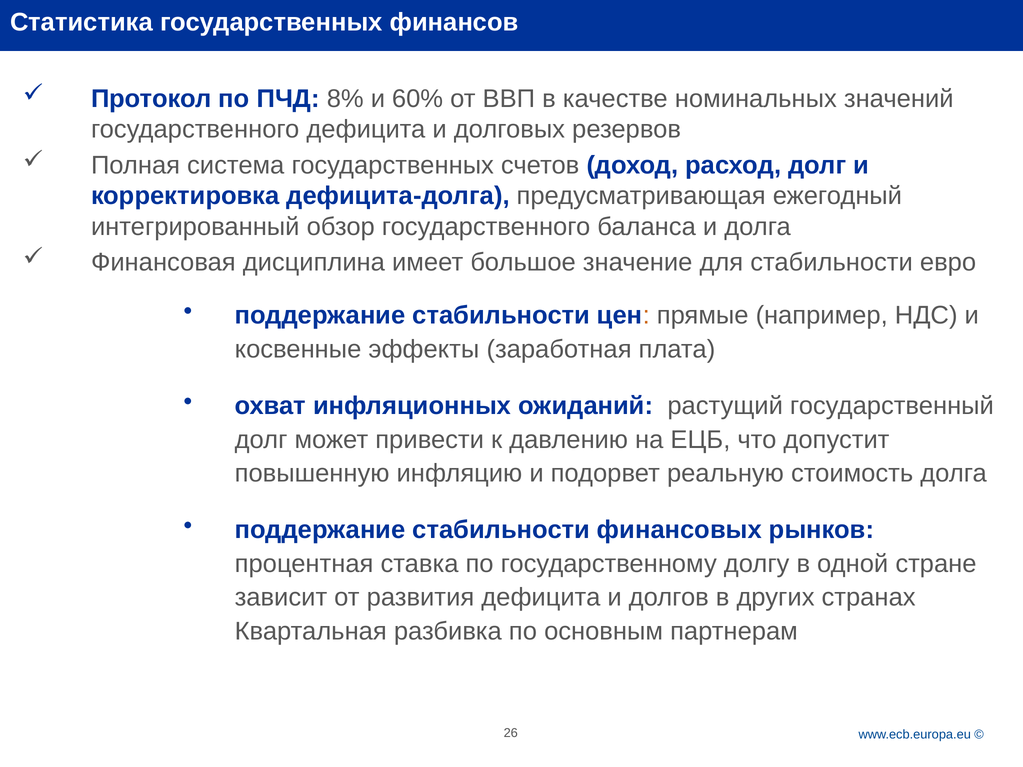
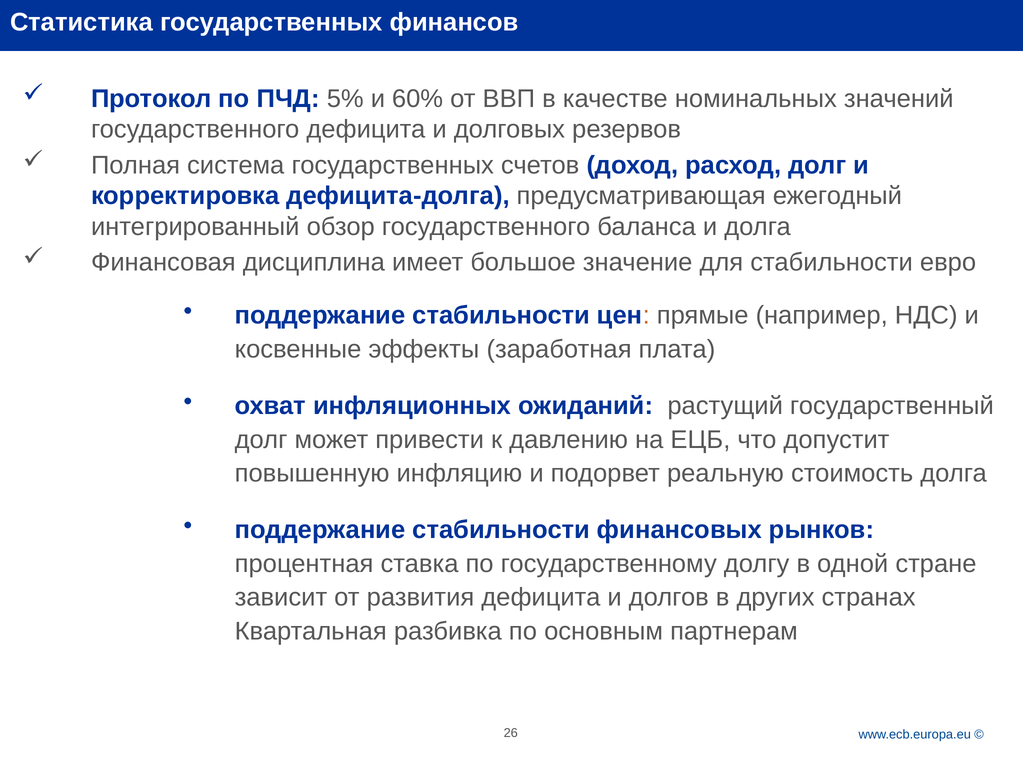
8%: 8% -> 5%
